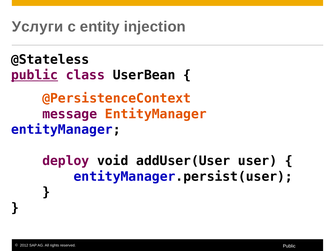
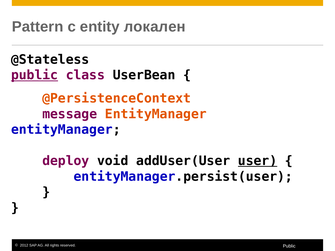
Услуги: Услуги -> Pattern
injection: injection -> локален
user underline: none -> present
